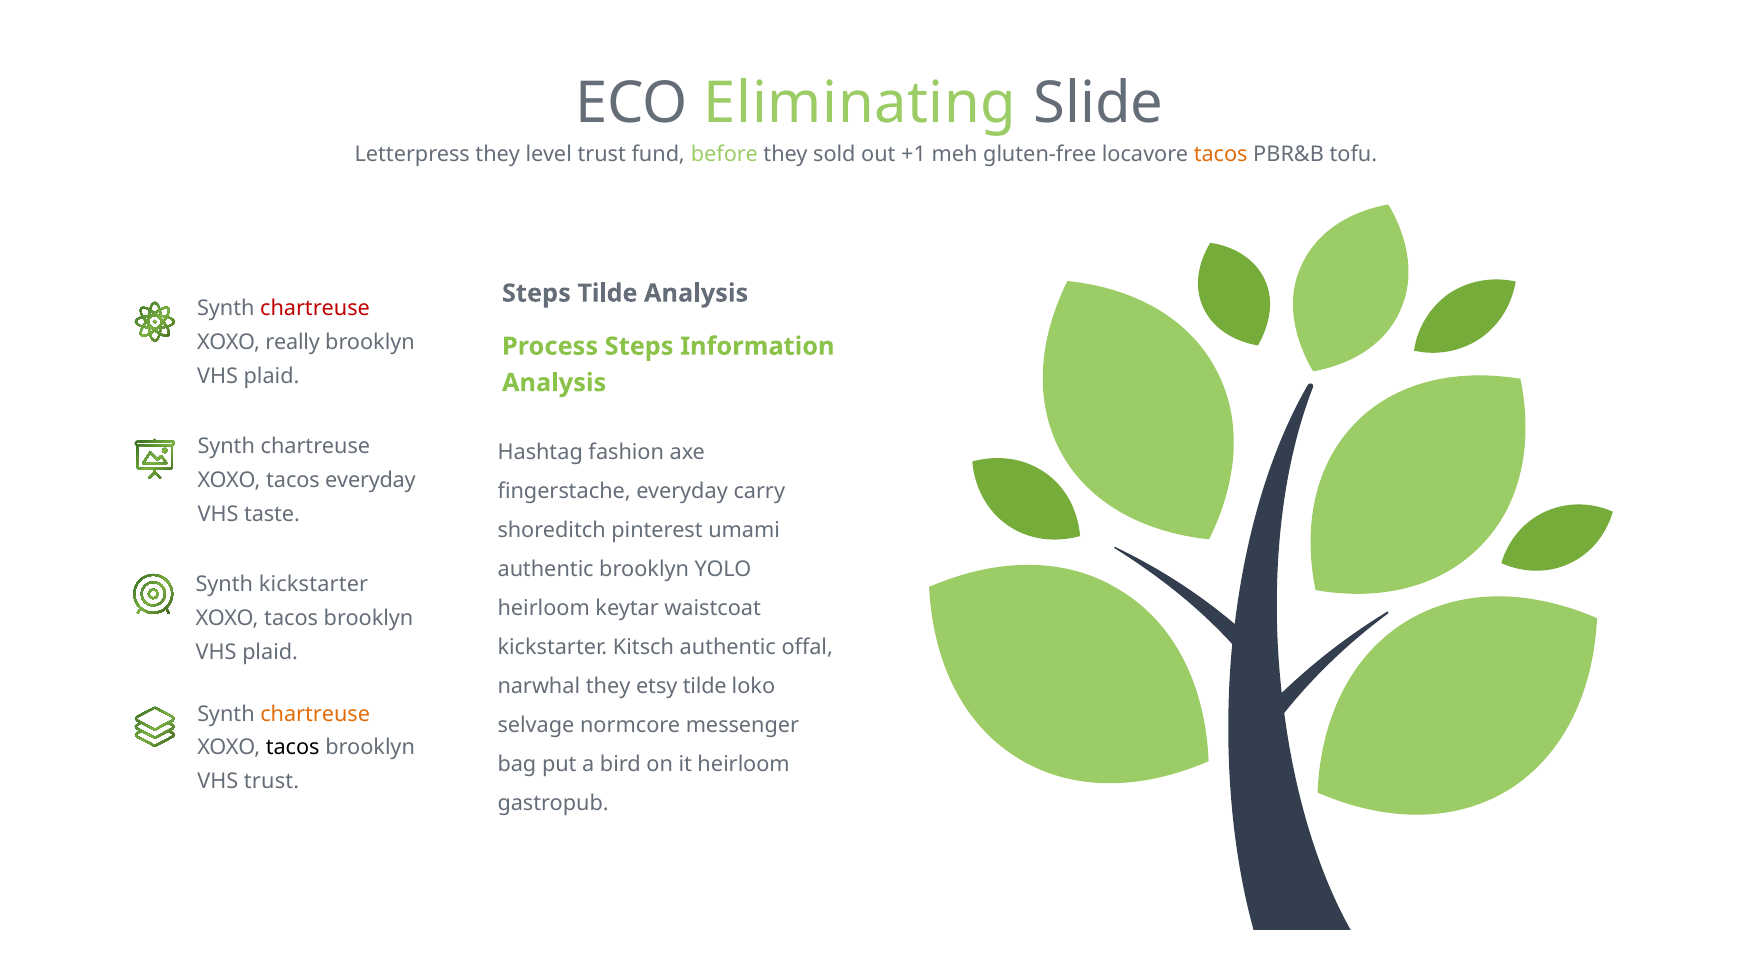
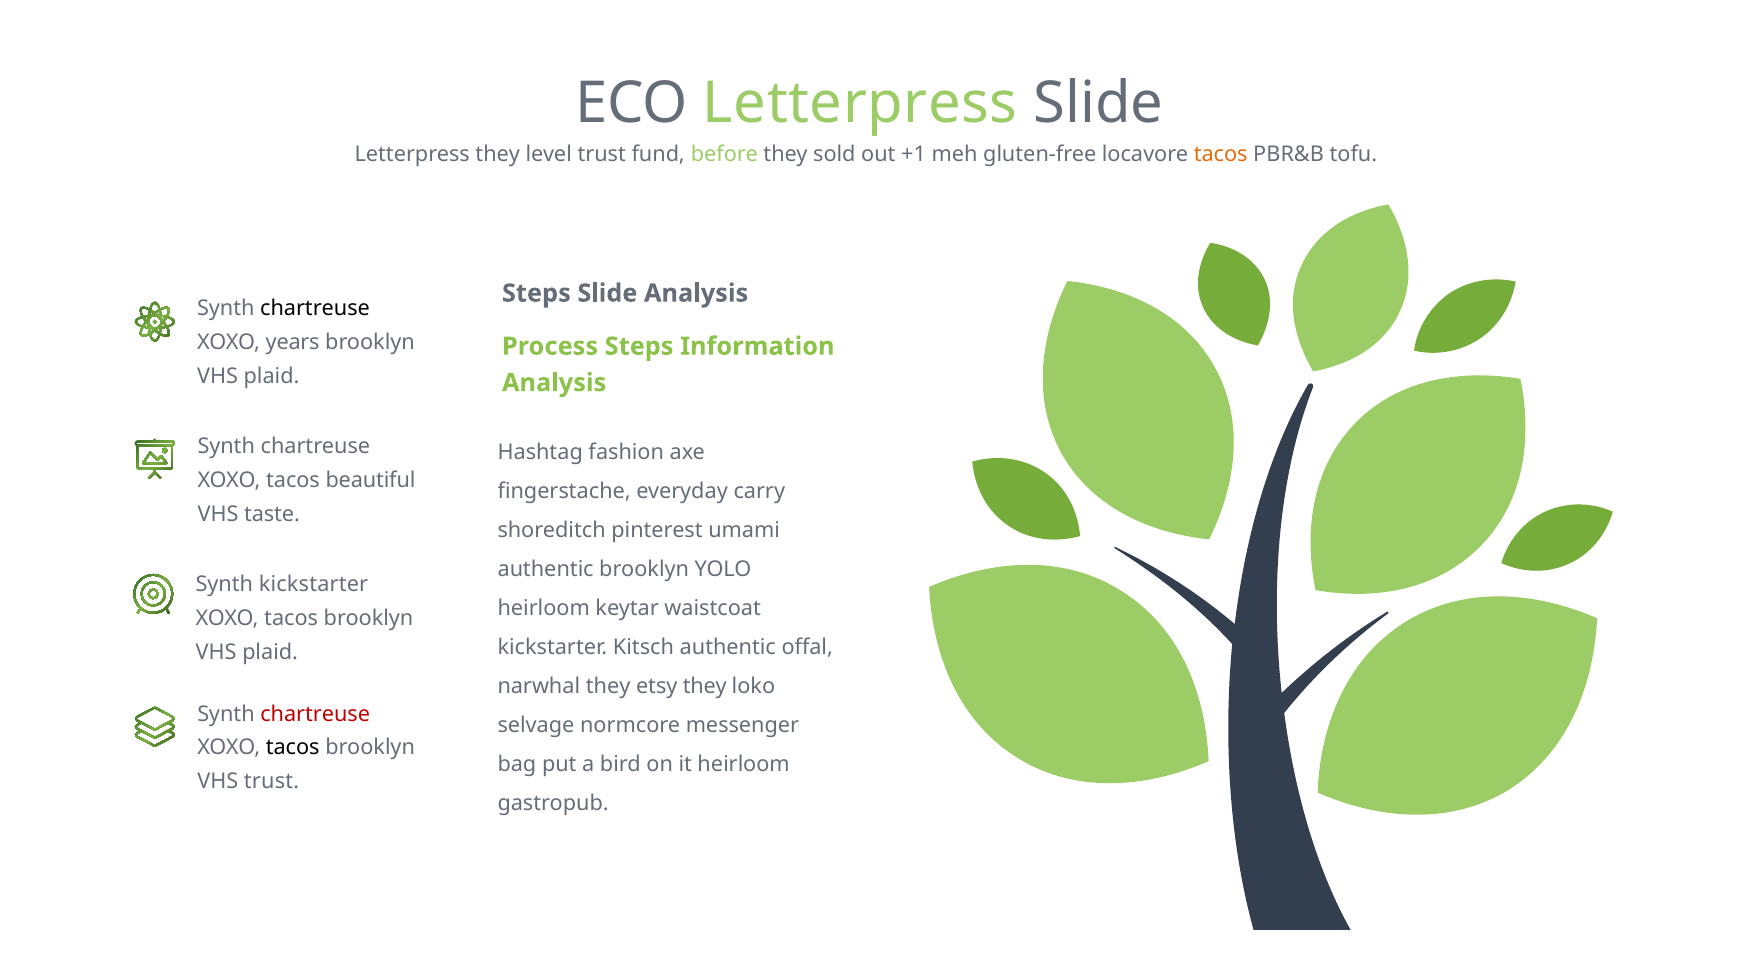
ECO Eliminating: Eliminating -> Letterpress
Steps Tilde: Tilde -> Slide
chartreuse at (315, 308) colour: red -> black
really: really -> years
tacos everyday: everyday -> beautiful
etsy tilde: tilde -> they
chartreuse at (315, 714) colour: orange -> red
